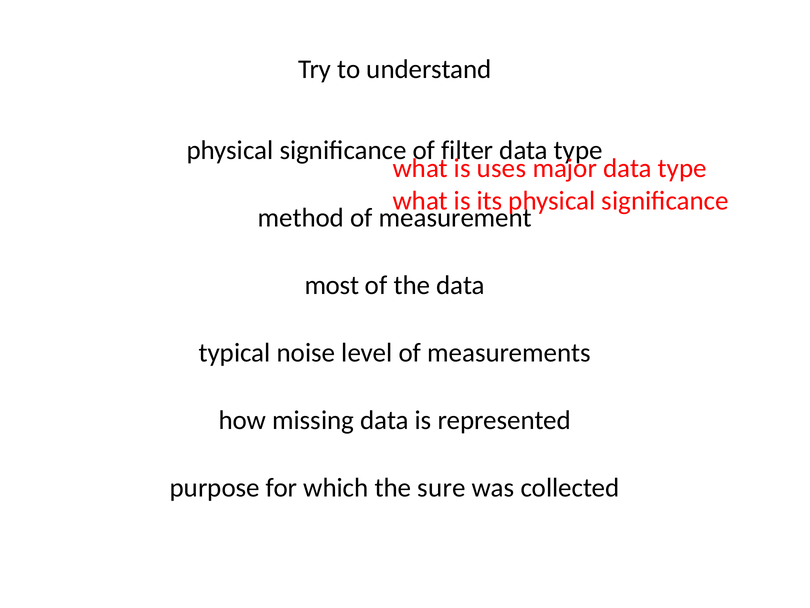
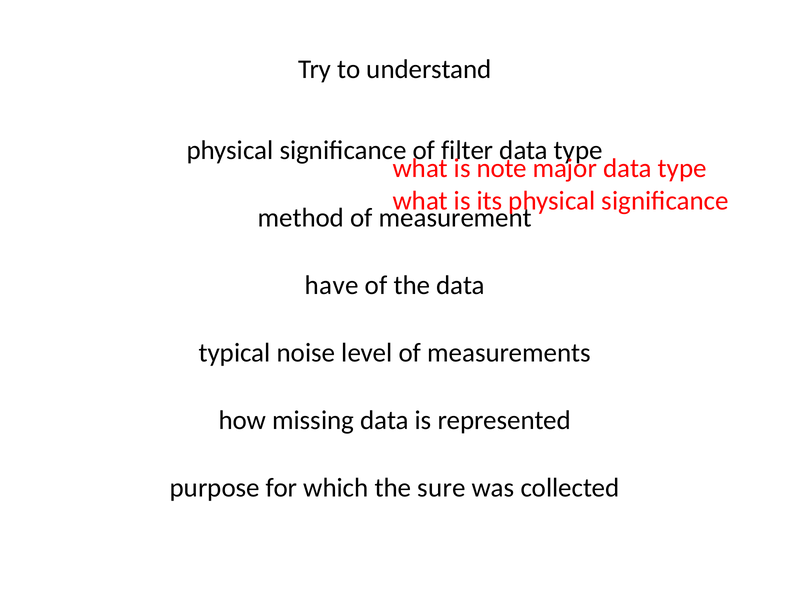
uses: uses -> note
most: most -> have
